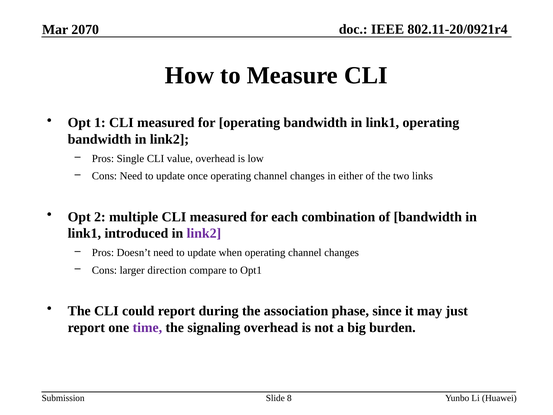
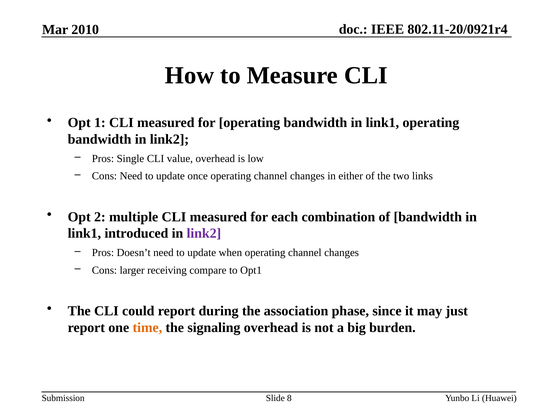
2070: 2070 -> 2010
direction: direction -> receiving
time colour: purple -> orange
